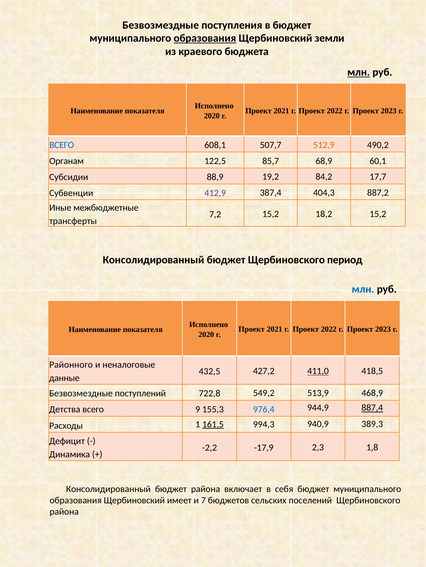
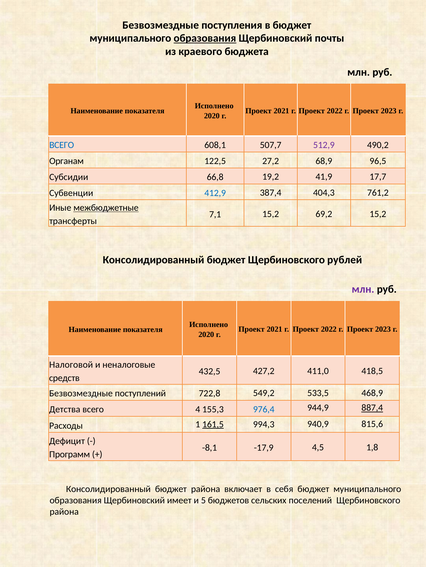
земли: земли -> почты
млн at (359, 72) underline: present -> none
512,9 colour: orange -> purple
85,7: 85,7 -> 27,2
60,1: 60,1 -> 96,5
88,9: 88,9 -> 66,8
84,2: 84,2 -> 41,9
412,9 colour: purple -> blue
887,2: 887,2 -> 761,2
межбюджетные underline: none -> present
7,2: 7,2 -> 7,1
18,2: 18,2 -> 69,2
период: период -> рублей
млн at (363, 290) colour: blue -> purple
Районного: Районного -> Налоговой
411,0 underline: present -> none
данные: данные -> средств
513,9: 513,9 -> 533,5
9: 9 -> 4
389,3: 389,3 -> 815,6
-2,2: -2,2 -> -8,1
2,3: 2,3 -> 4,5
Динамика: Динамика -> Программ
7: 7 -> 5
